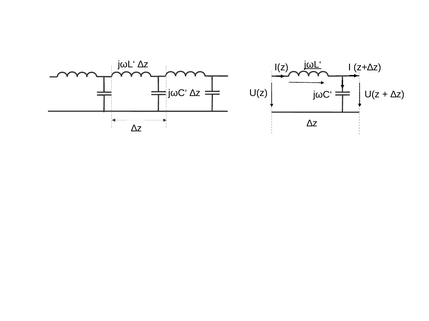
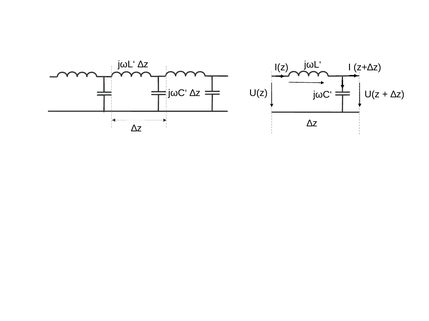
jωL‘ at (313, 65) underline: present -> none
